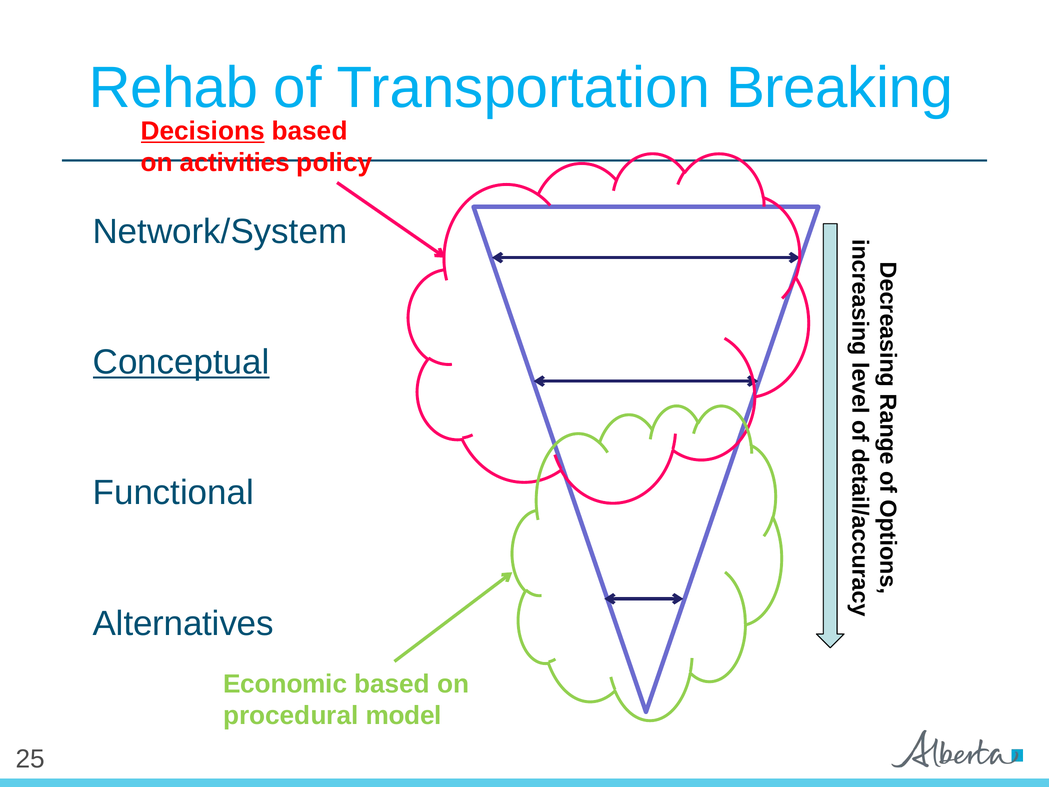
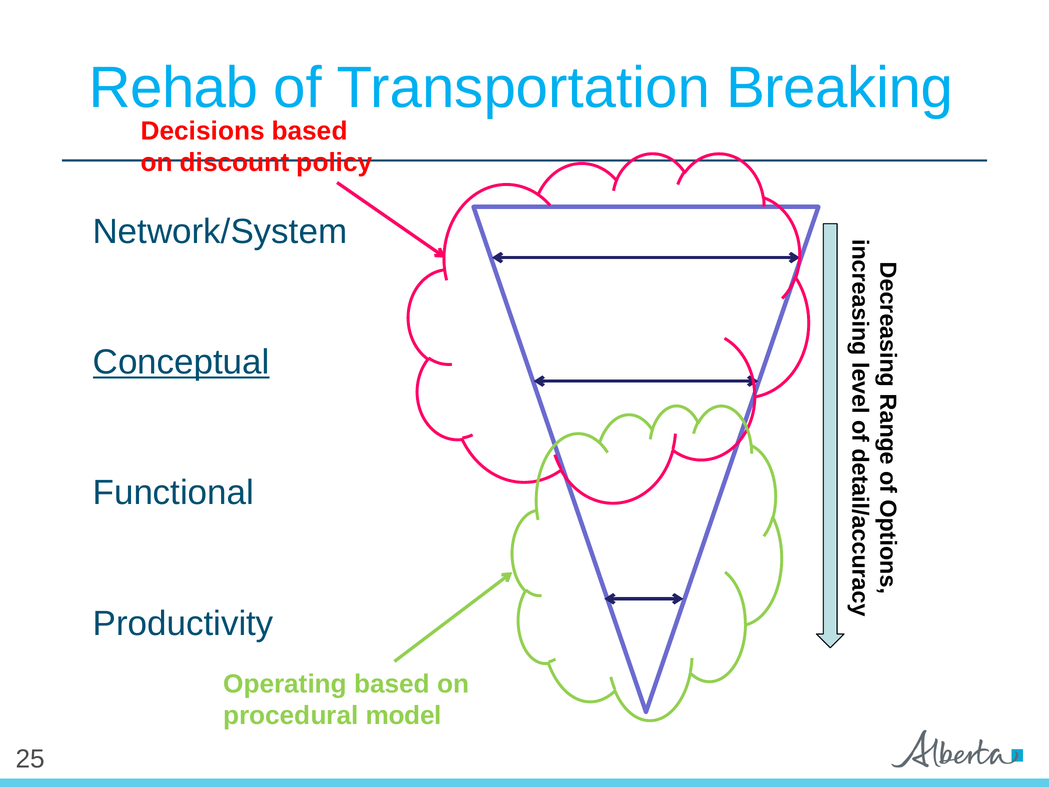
Decisions underline: present -> none
activities: activities -> discount
Alternatives: Alternatives -> Productivity
Economic: Economic -> Operating
